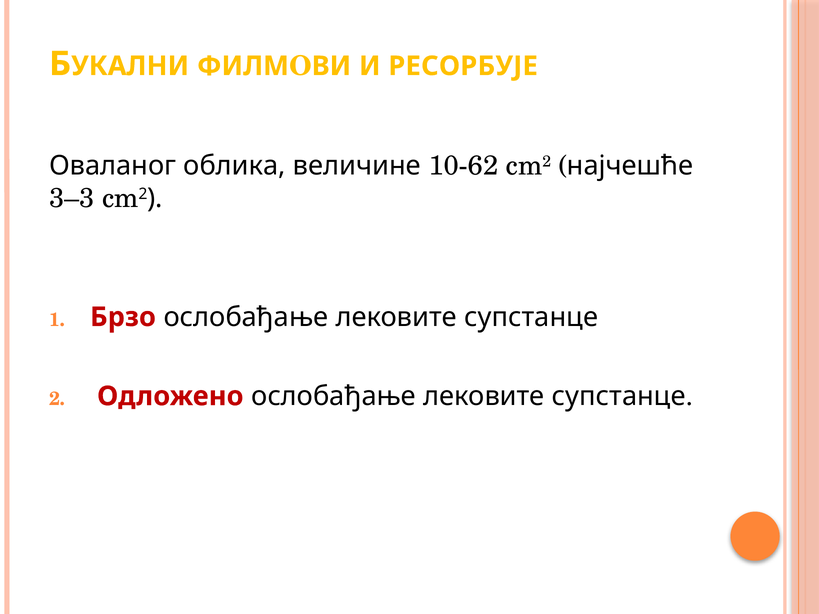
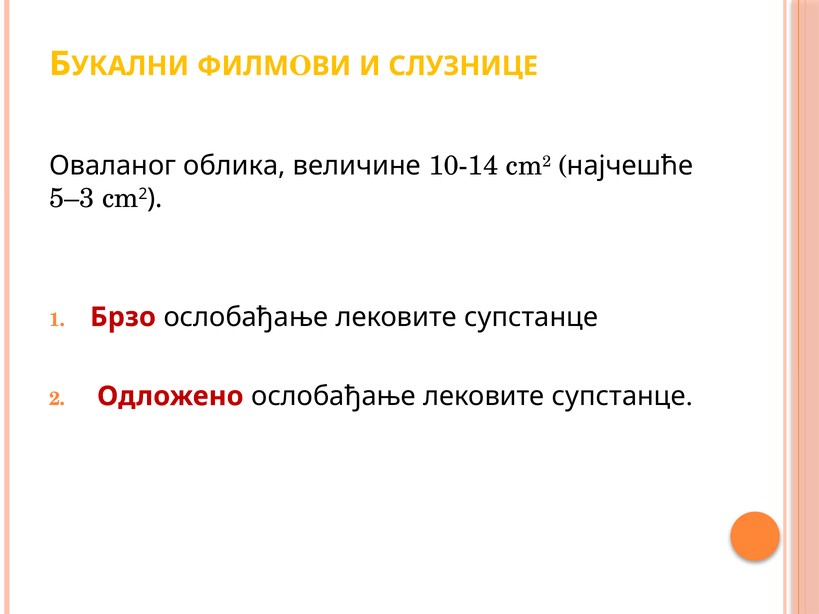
РЕСОРБУЈЕ: РЕСОРБУЈЕ -> СЛУЗНИЦЕ
10-62: 10-62 -> 10-14
3–3: 3–3 -> 5–3
